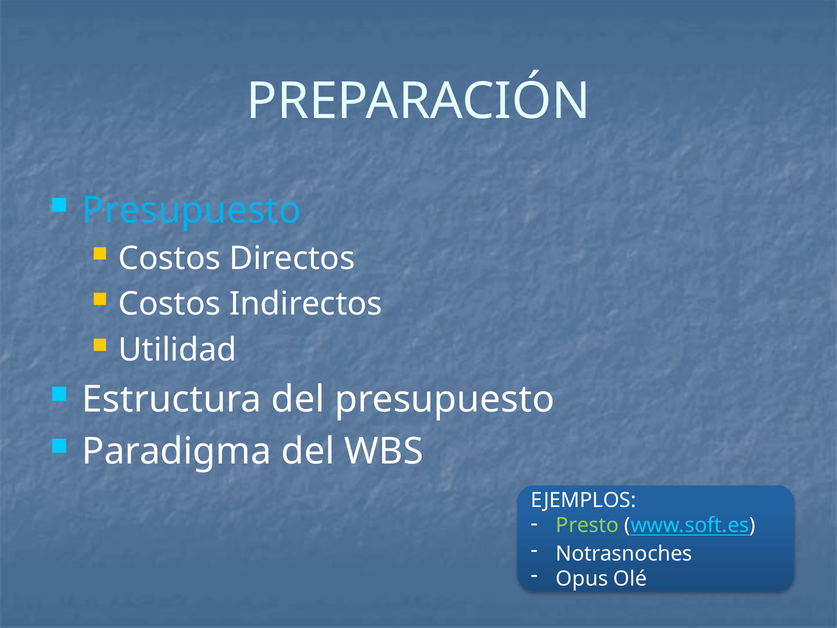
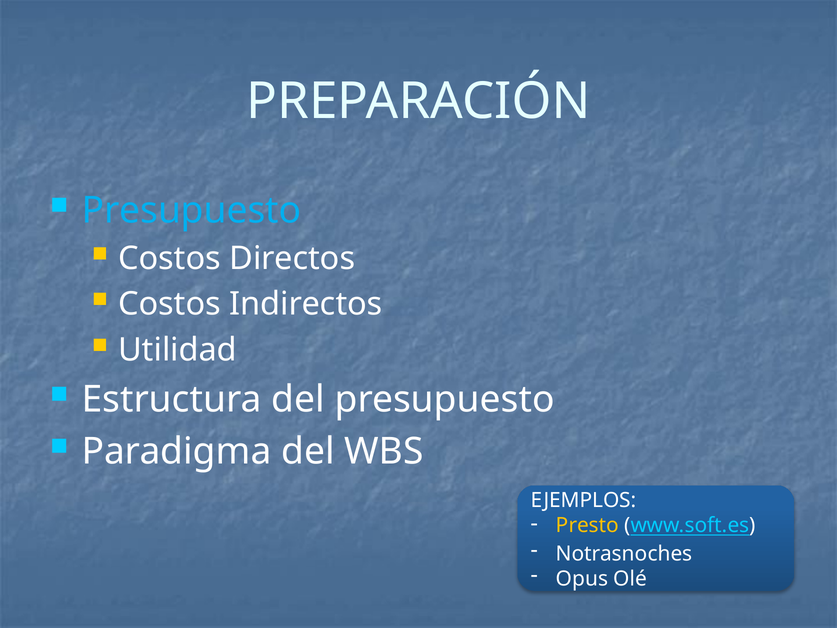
Presto colour: light green -> yellow
